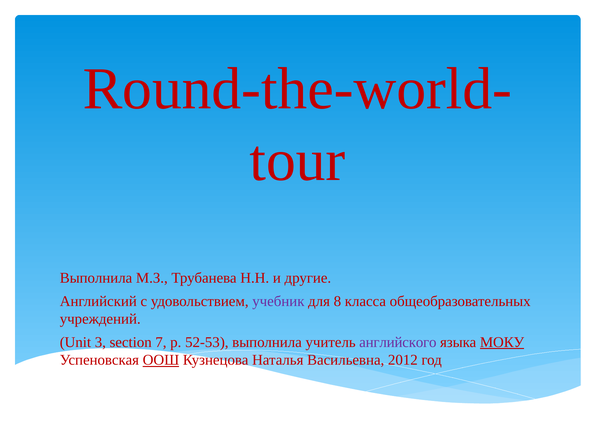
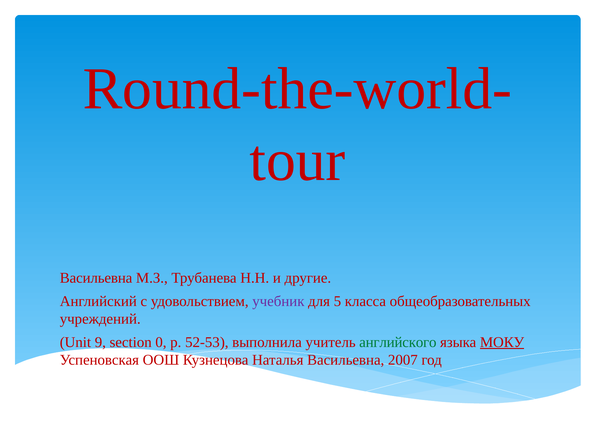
Выполнила at (96, 278): Выполнила -> Васильевна
8: 8 -> 5
3: 3 -> 9
7: 7 -> 0
английского colour: purple -> green
ООШ underline: present -> none
2012: 2012 -> 2007
